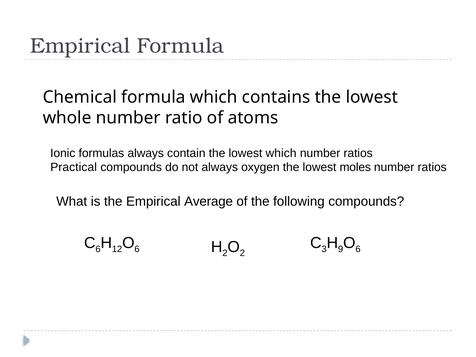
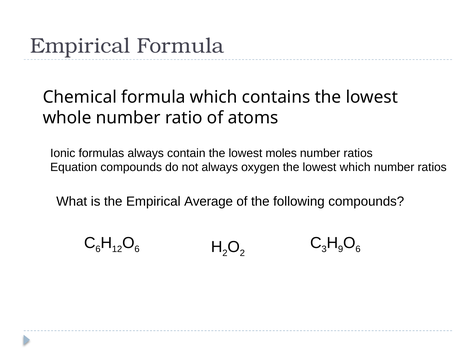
lowest which: which -> moles
Practical: Practical -> Equation
lowest moles: moles -> which
